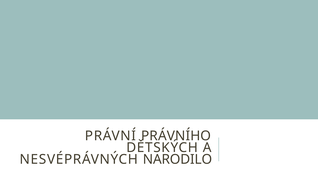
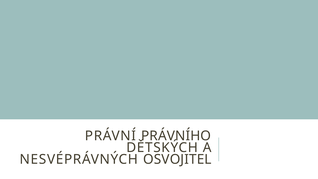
NARODILO: NARODILO -> OSVOJITEL
